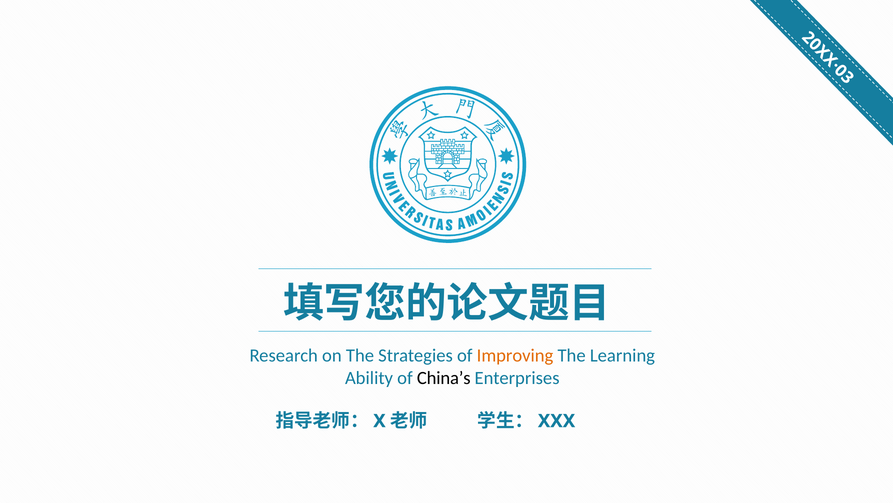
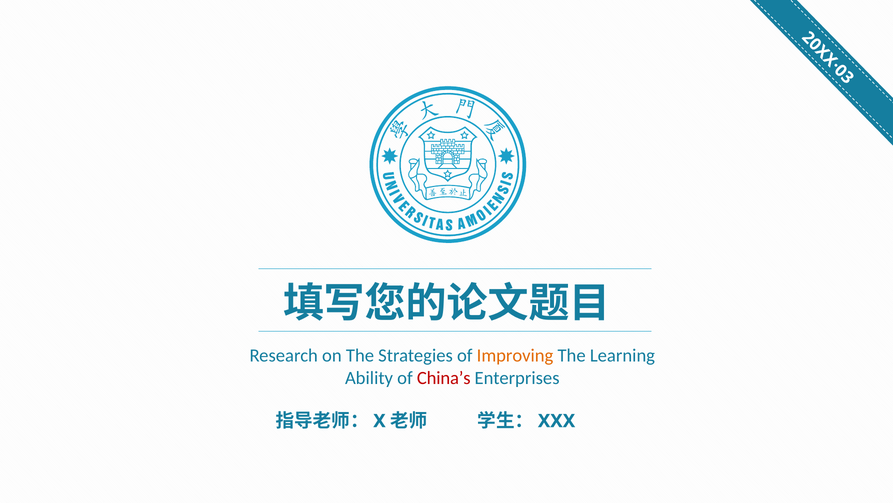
China’s colour: black -> red
